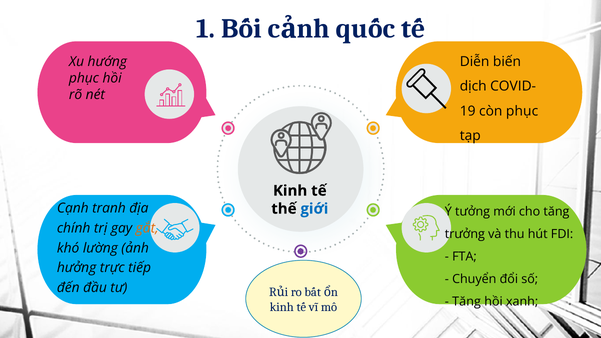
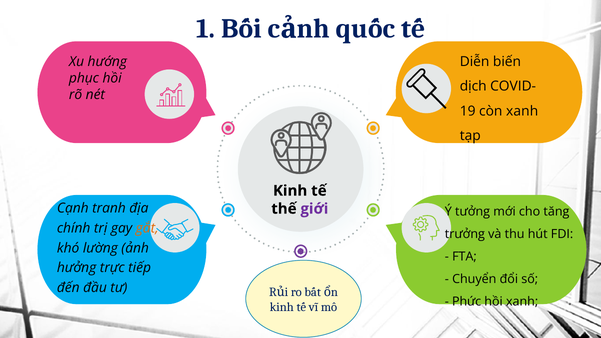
còn phục: phục -> xanh
giới colour: blue -> purple
Tăng at (467, 302): Tăng -> Phức
